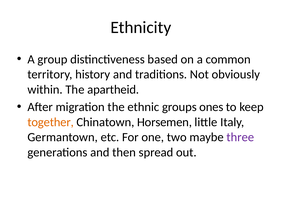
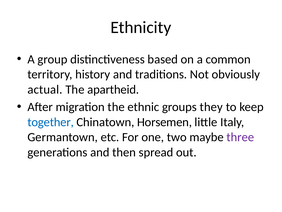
within: within -> actual
ones: ones -> they
together colour: orange -> blue
